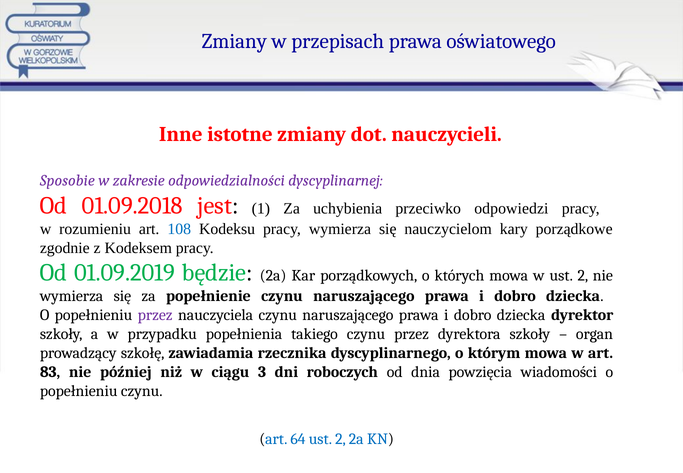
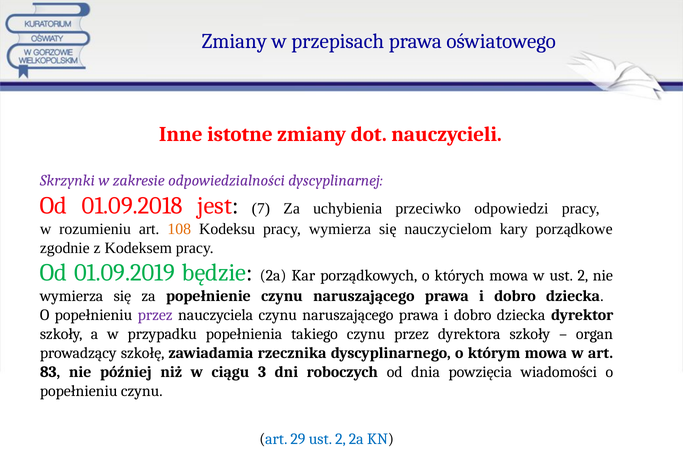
Sposobie: Sposobie -> Skrzynki
1: 1 -> 7
108 colour: blue -> orange
64: 64 -> 29
